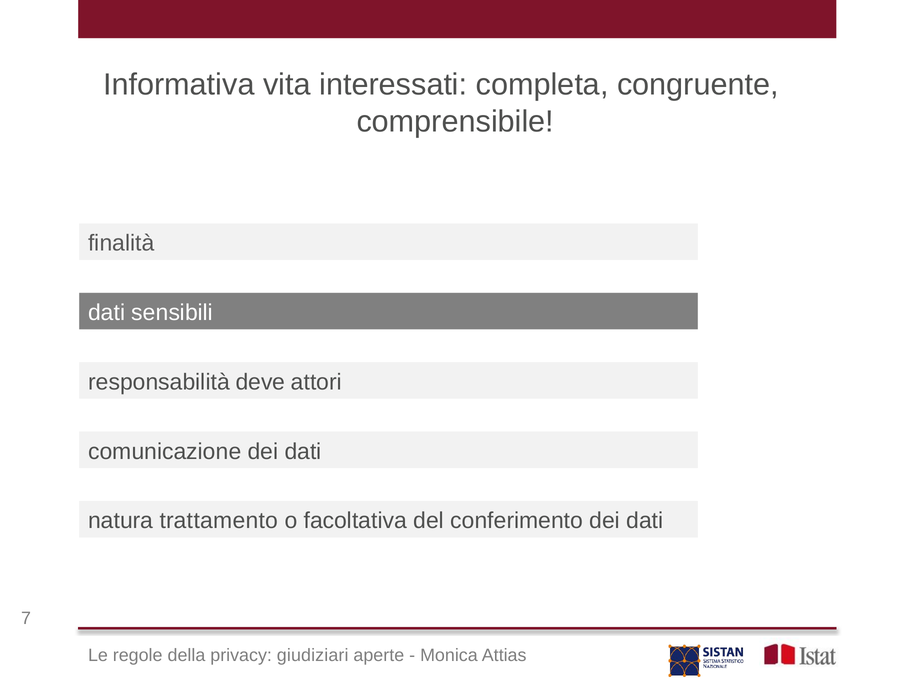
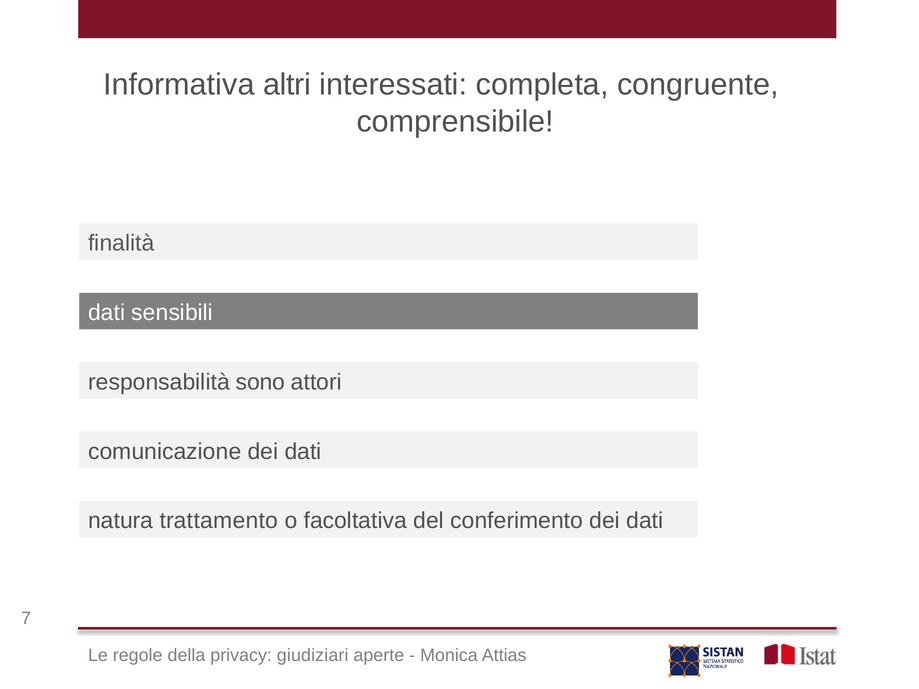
vita: vita -> altri
deve: deve -> sono
